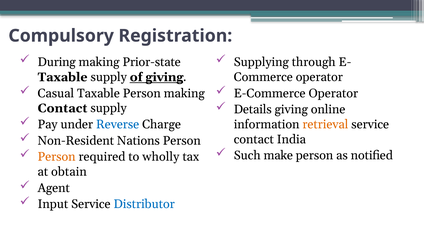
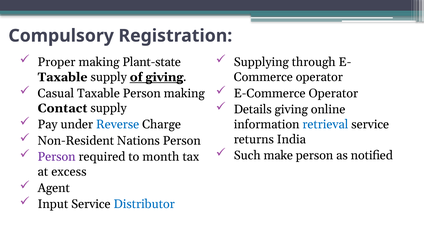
During: During -> Proper
Prior-state: Prior-state -> Plant-state
retrieval colour: orange -> blue
contact at (254, 139): contact -> returns
Person at (57, 157) colour: orange -> purple
wholly: wholly -> month
obtain: obtain -> excess
